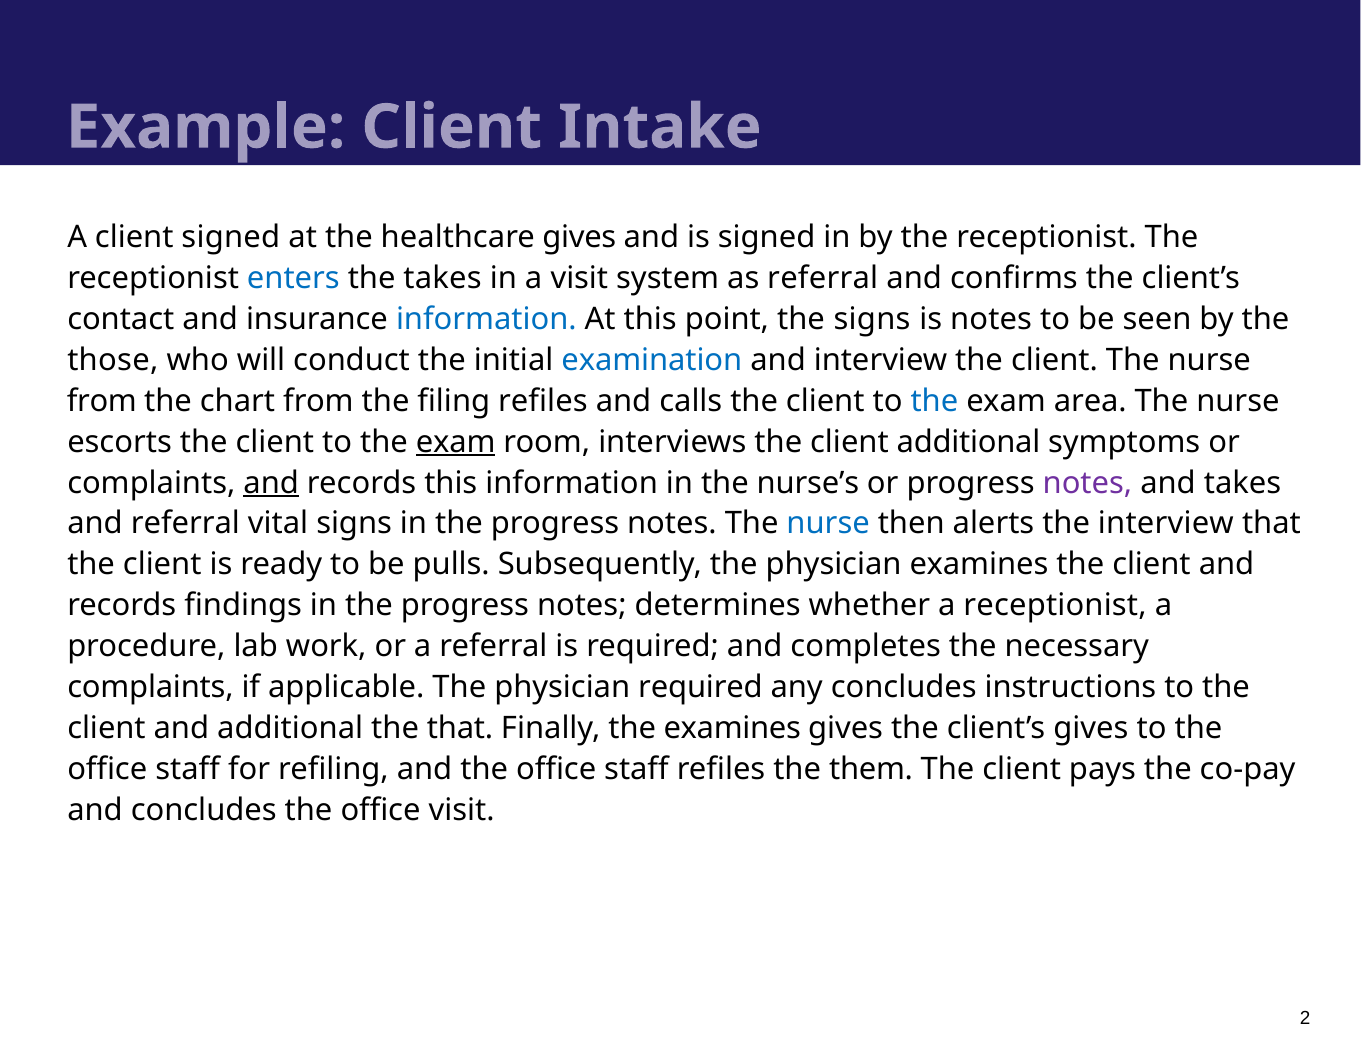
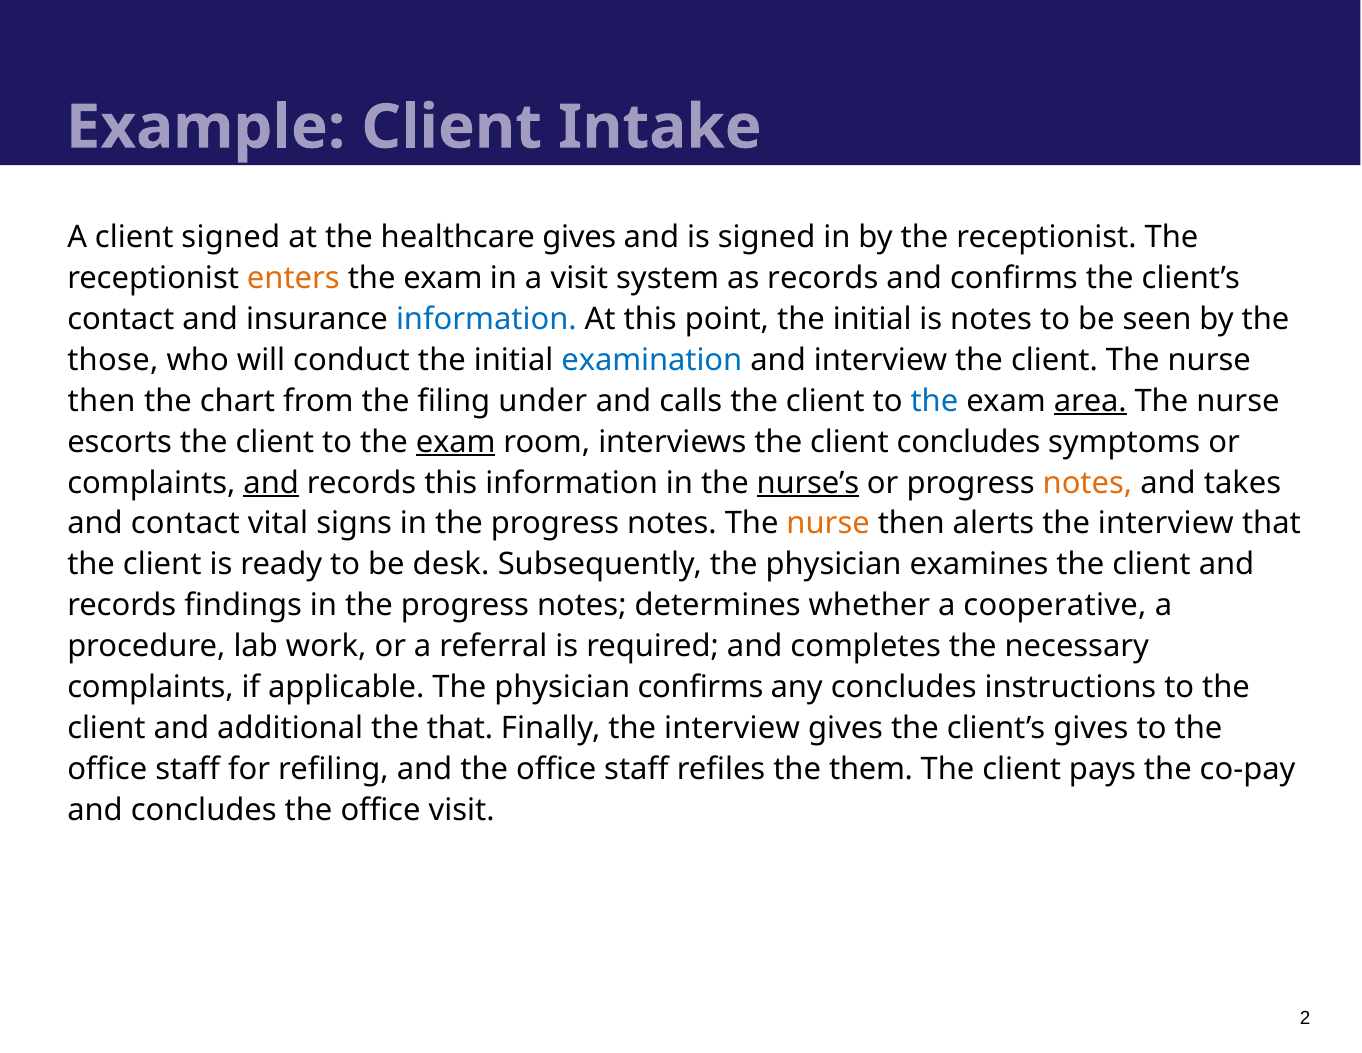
enters colour: blue -> orange
takes at (443, 278): takes -> exam
as referral: referral -> records
point the signs: signs -> initial
from at (102, 401): from -> then
filing refiles: refiles -> under
area underline: none -> present
client additional: additional -> concludes
nurse’s underline: none -> present
notes at (1087, 483) colour: purple -> orange
and referral: referral -> contact
nurse at (828, 523) colour: blue -> orange
pulls: pulls -> desk
a receptionist: receptionist -> cooperative
physician required: required -> confirms
Finally the examines: examines -> interview
